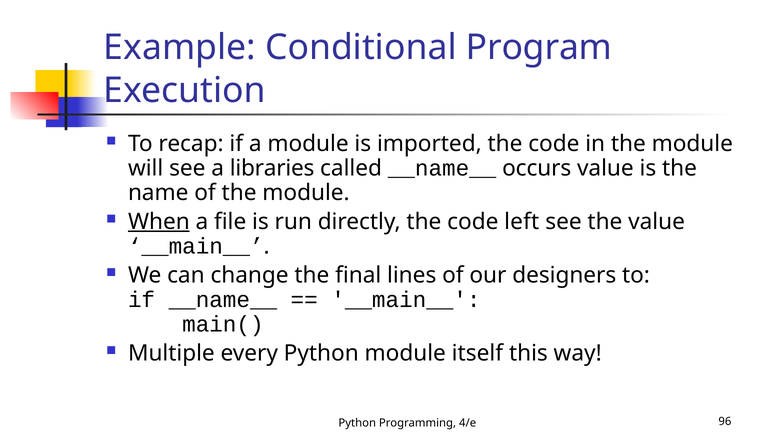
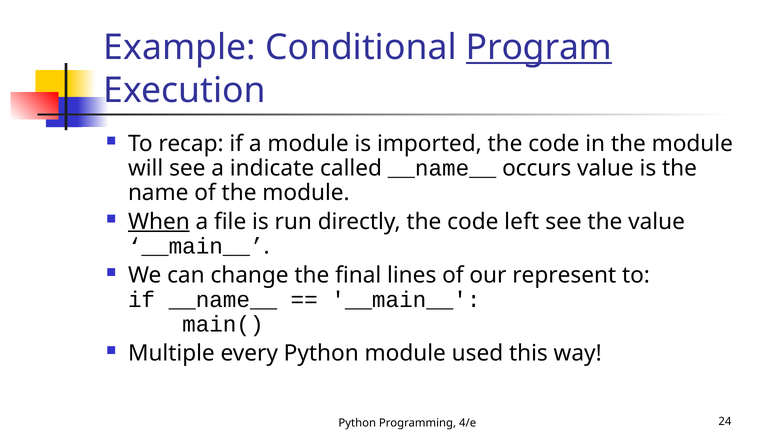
Program underline: none -> present
libraries: libraries -> indicate
designers: designers -> represent
itself: itself -> used
96: 96 -> 24
